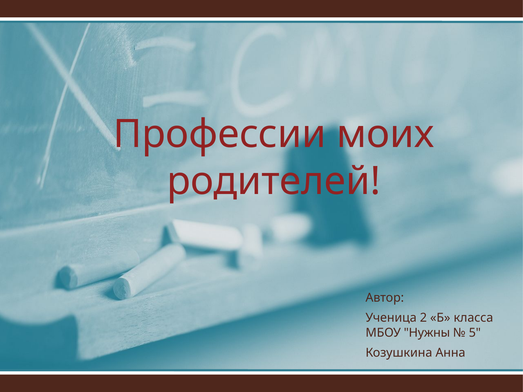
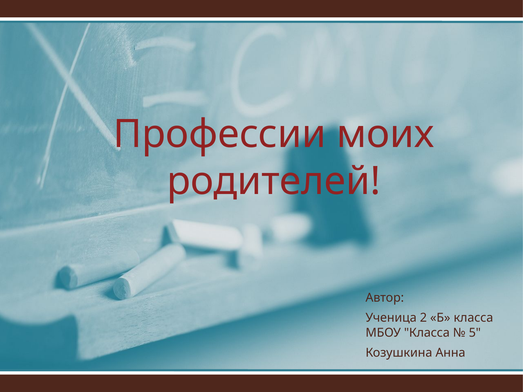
МБОУ Нужны: Нужны -> Класса
